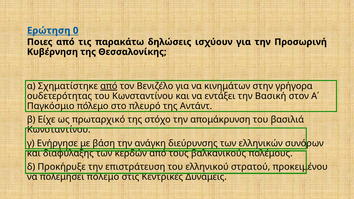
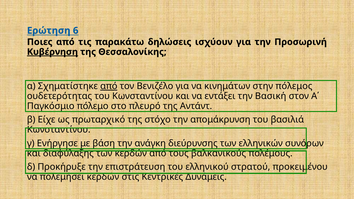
0: 0 -> 6
Κυβέρνηση underline: none -> present
γρήγορα: γρήγορα -> πόλεμος
πολεμήσει πόλεμο: πόλεμο -> κερδών
